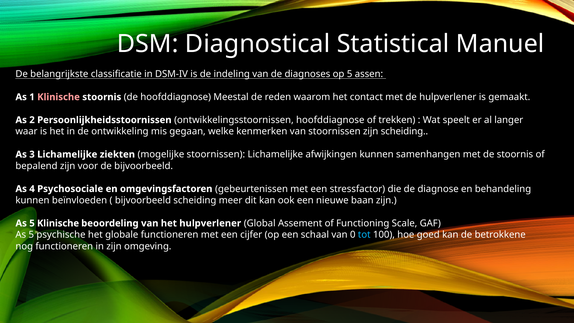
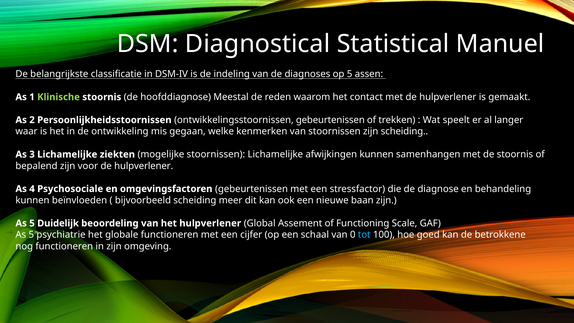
Klinische at (59, 97) colour: pink -> light green
ontwikkelingsstoornissen hoofddiagnose: hoofddiagnose -> gebeurtenissen
voor de bijvoorbeeld: bijvoorbeeld -> hulpverlener
5 Klinische: Klinische -> Duidelijk
psychische: psychische -> psychiatrie
